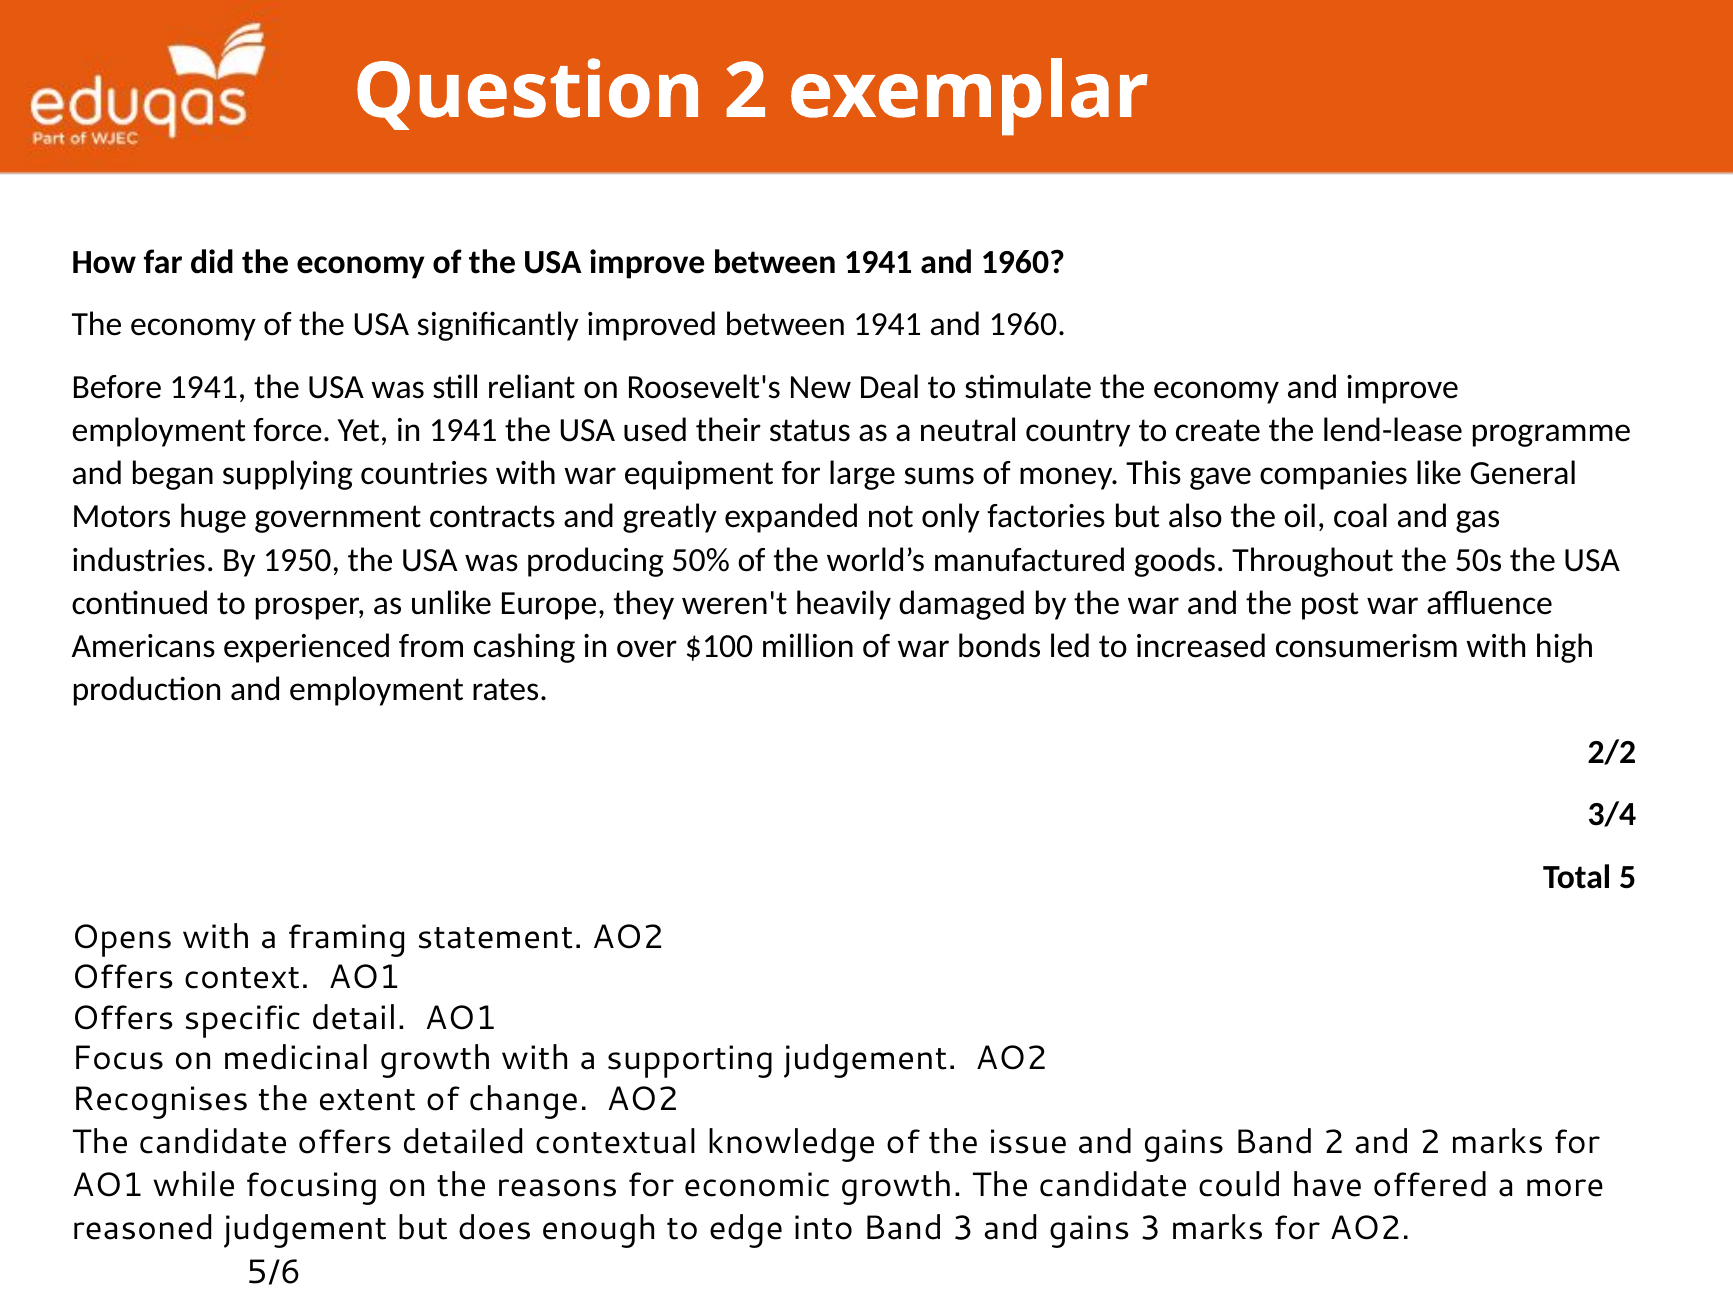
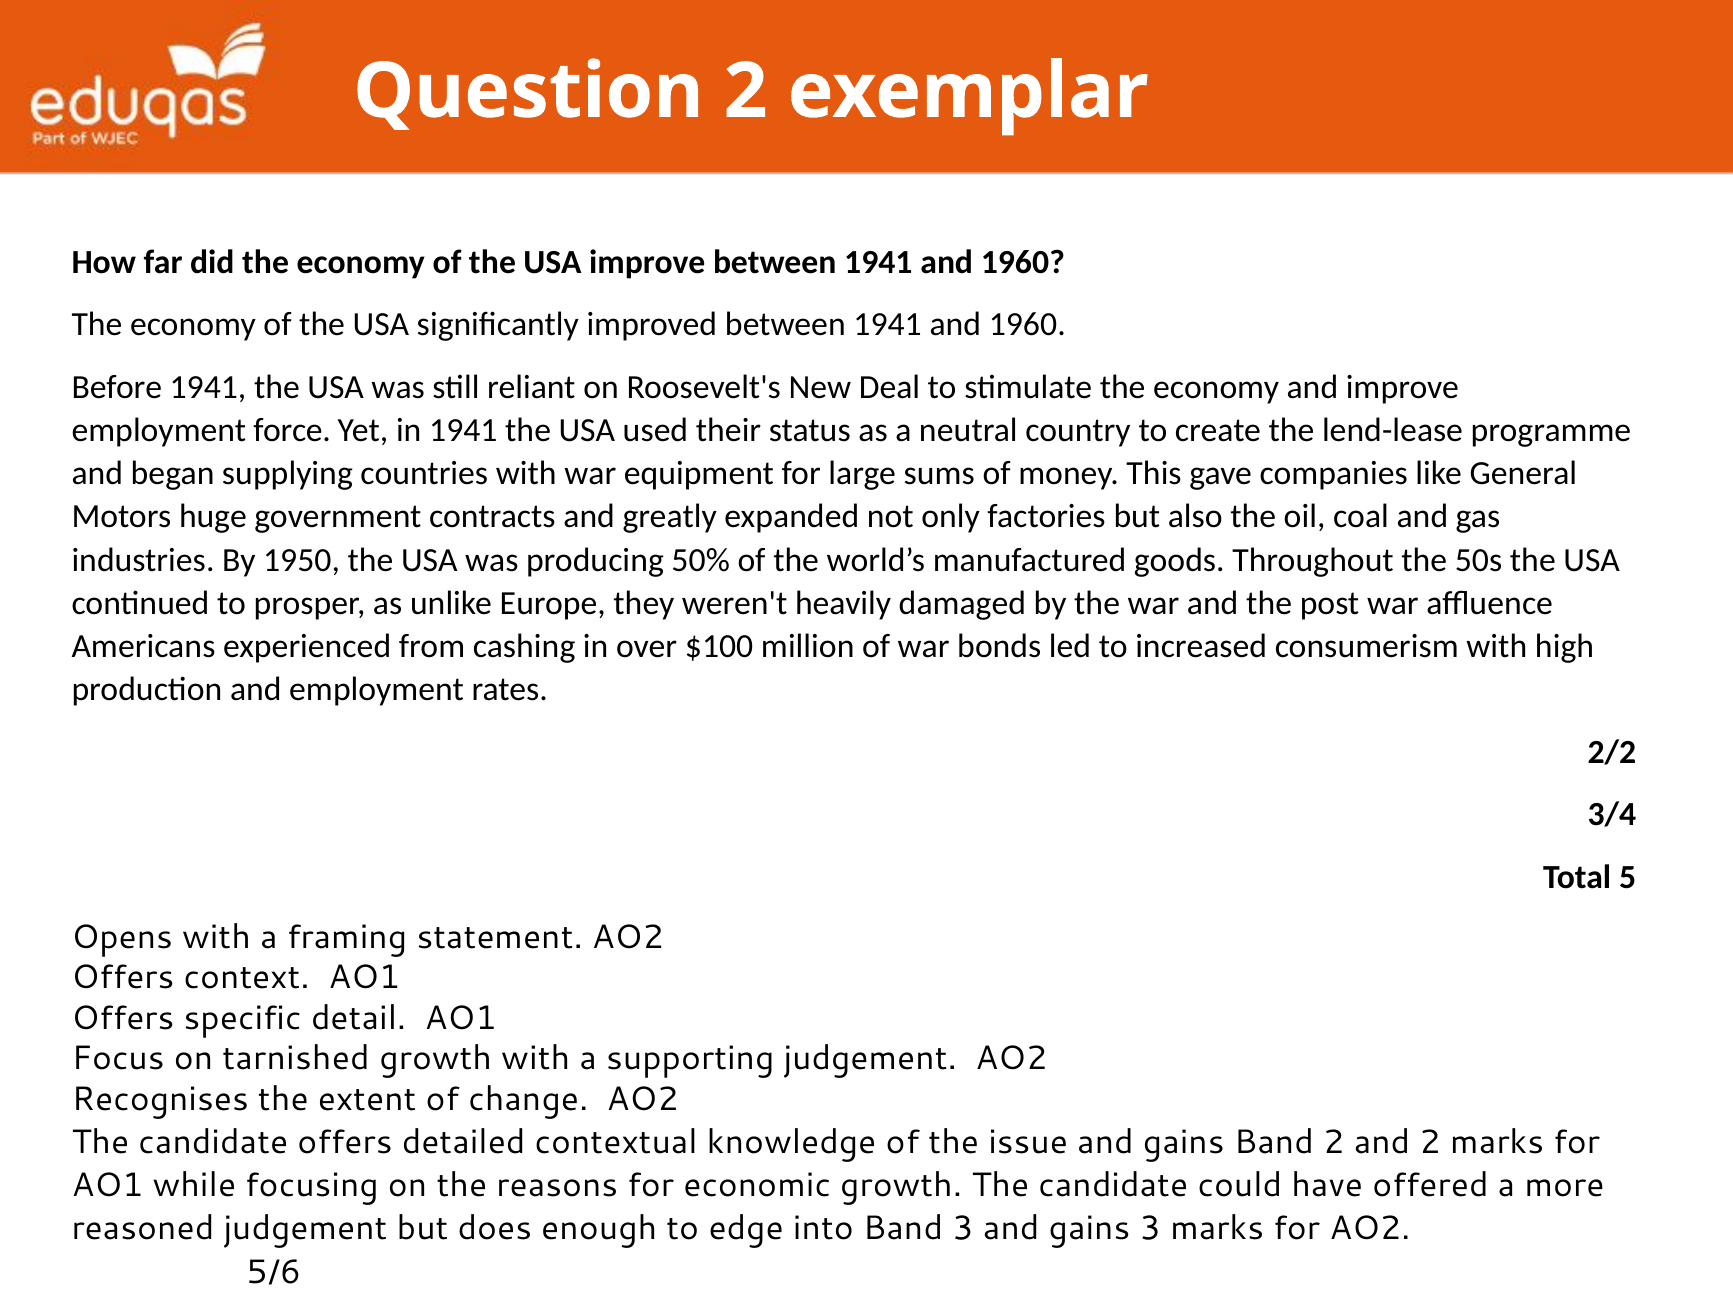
medicinal: medicinal -> tarnished
